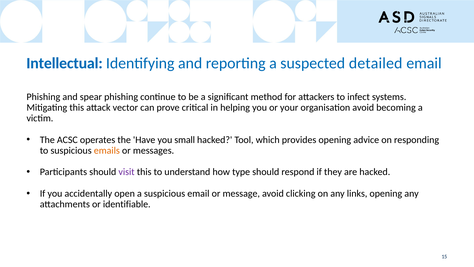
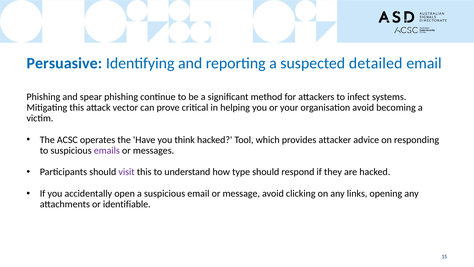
Intellectual: Intellectual -> Persuasive
small: small -> think
provides opening: opening -> attacker
emails colour: orange -> purple
